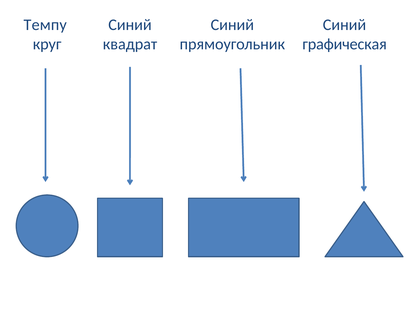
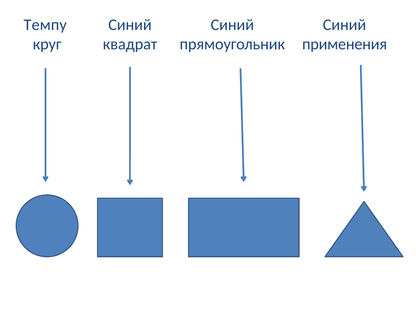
графическая: графическая -> применения
